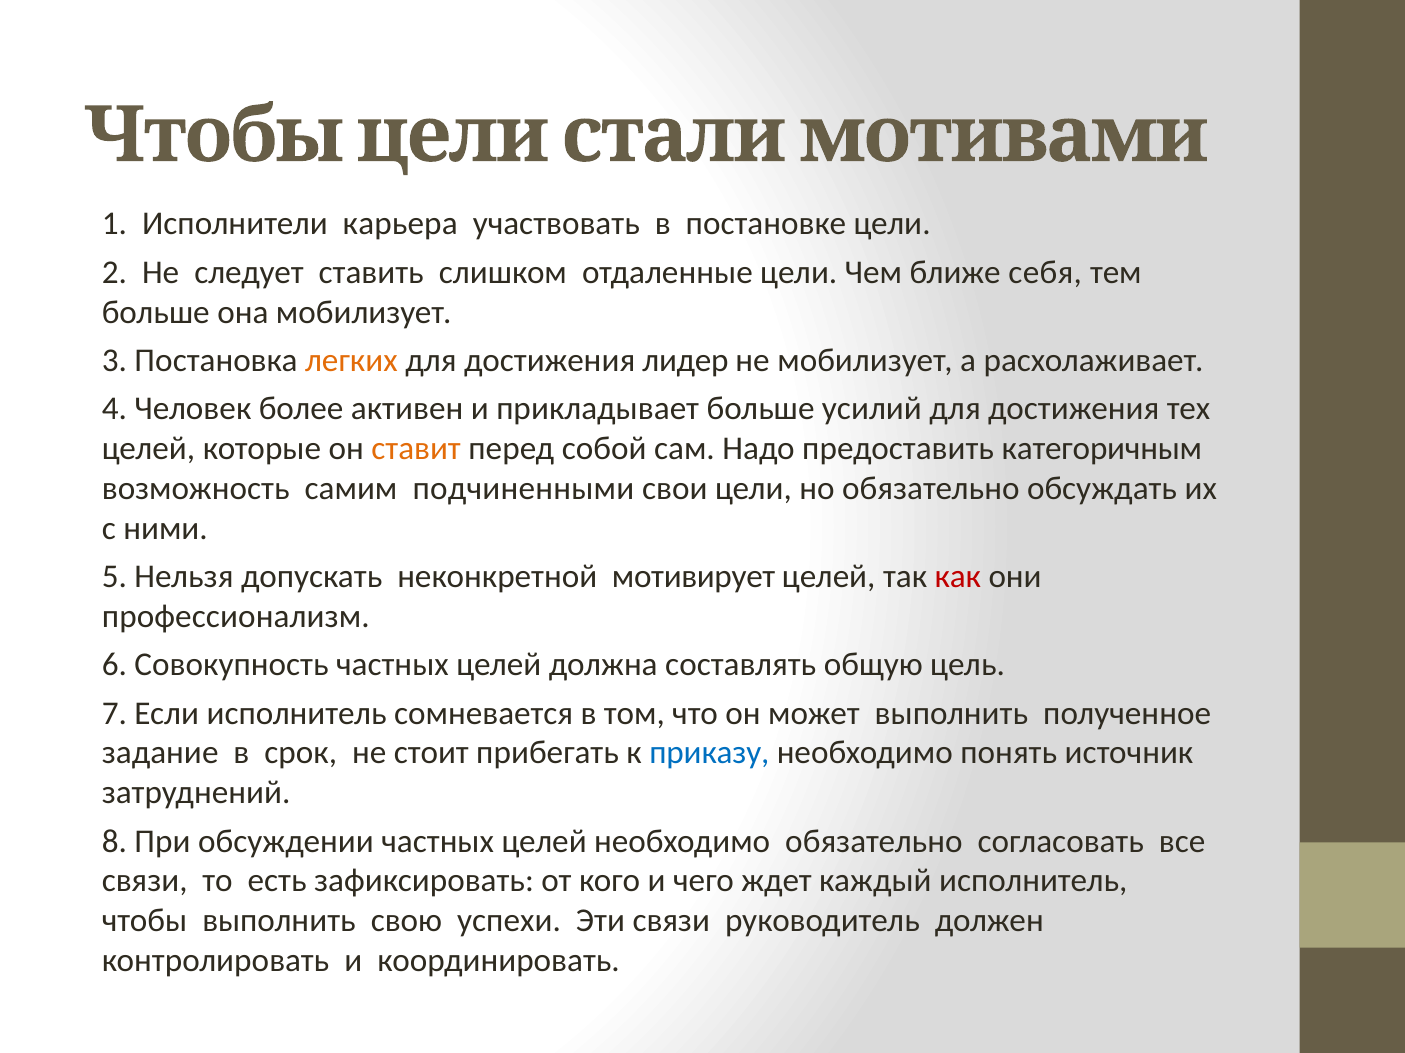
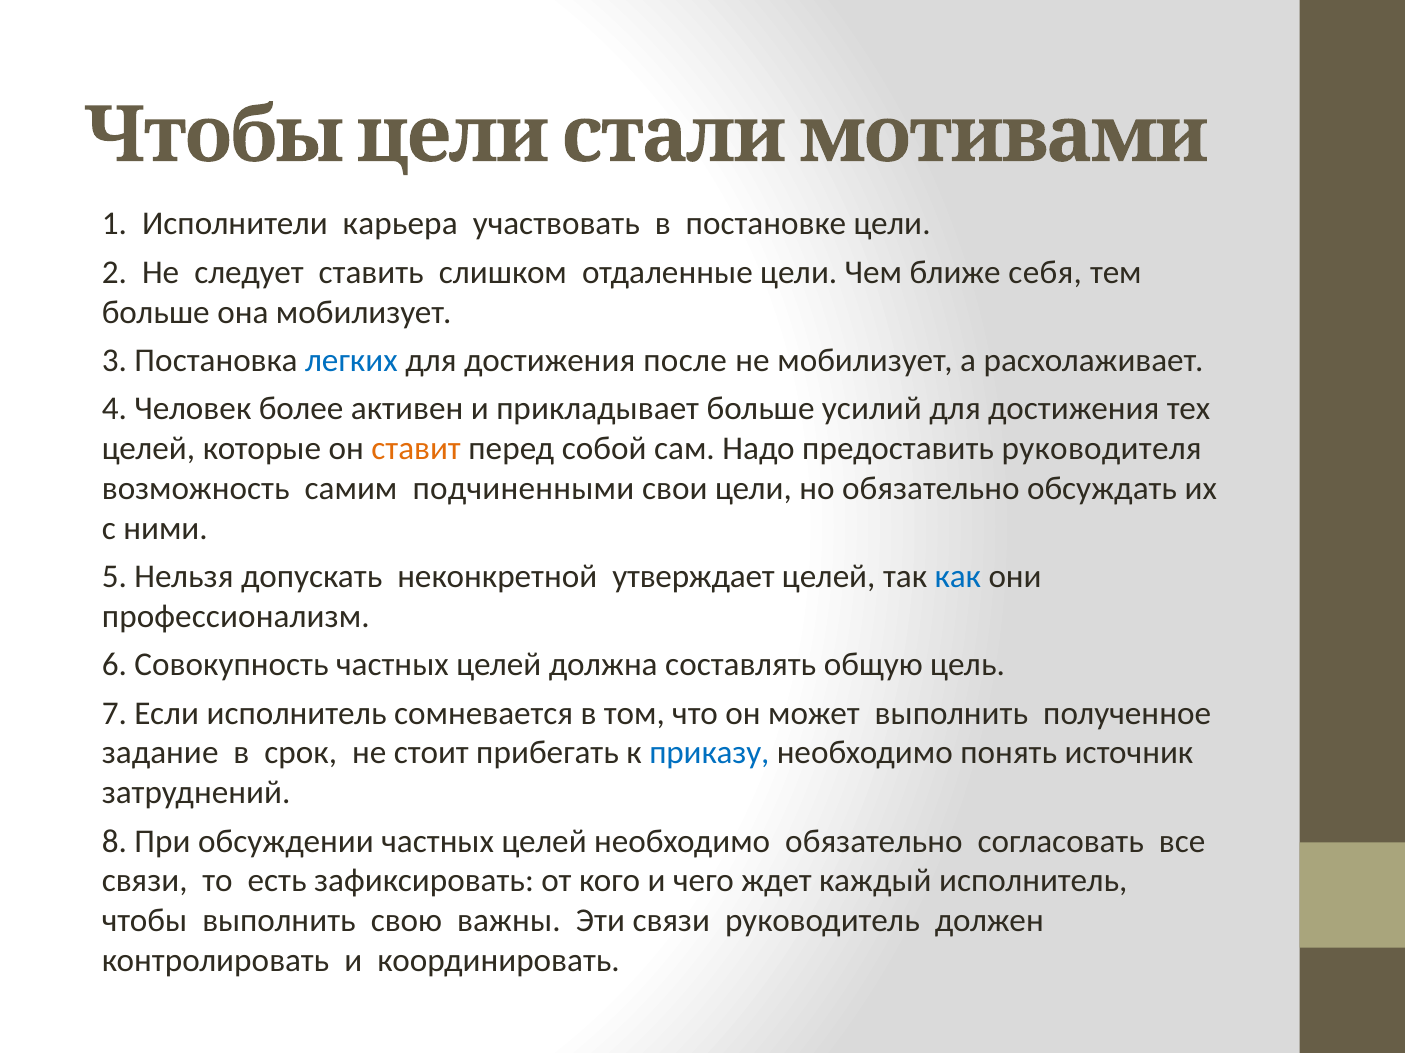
легких colour: orange -> blue
лидер: лидер -> после
категоричным: категоричным -> руководителя
мотивирует: мотивирует -> утверждает
как colour: red -> blue
успехи: успехи -> важны
